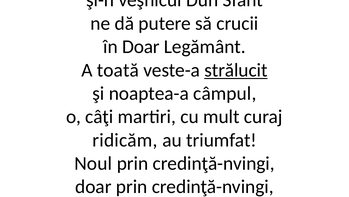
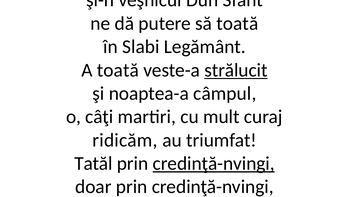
să crucii: crucii -> toată
în Doar: Doar -> Slabi
Noul at (93, 163): Noul -> Tatăl
credinţă-nvingi at (214, 163) underline: none -> present
